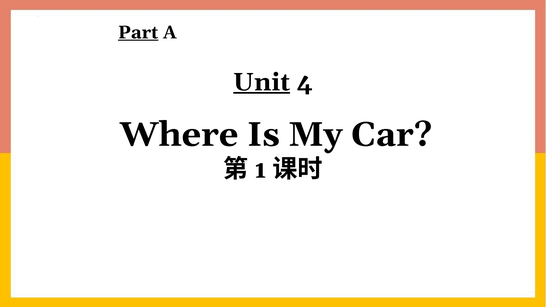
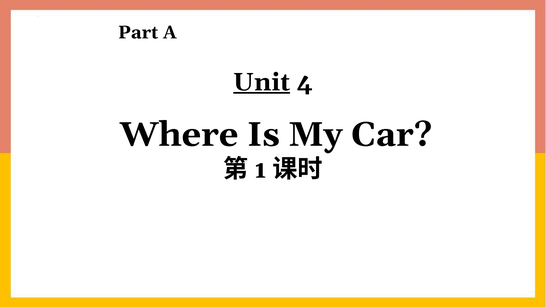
Part underline: present -> none
